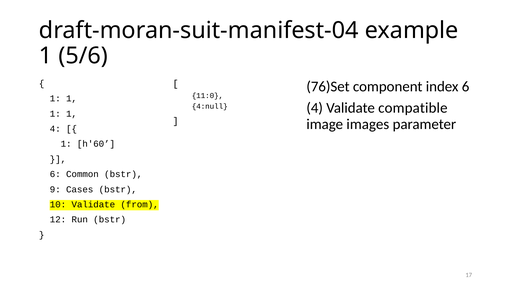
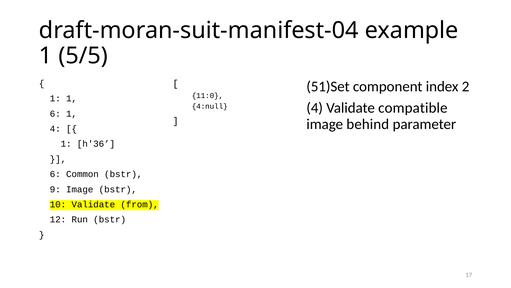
5/6: 5/6 -> 5/5
76)Set: 76)Set -> 51)Set
index 6: 6 -> 2
1 at (55, 113): 1 -> 6
images: images -> behind
h'60: h'60 -> h'36
9 Cases: Cases -> Image
